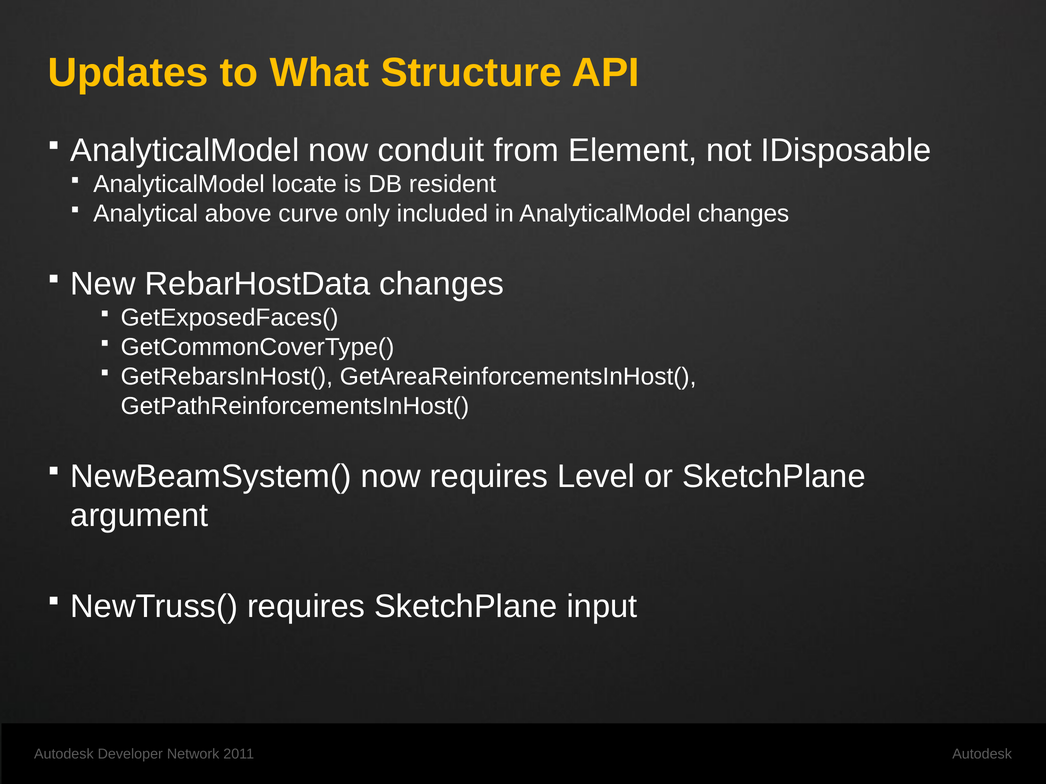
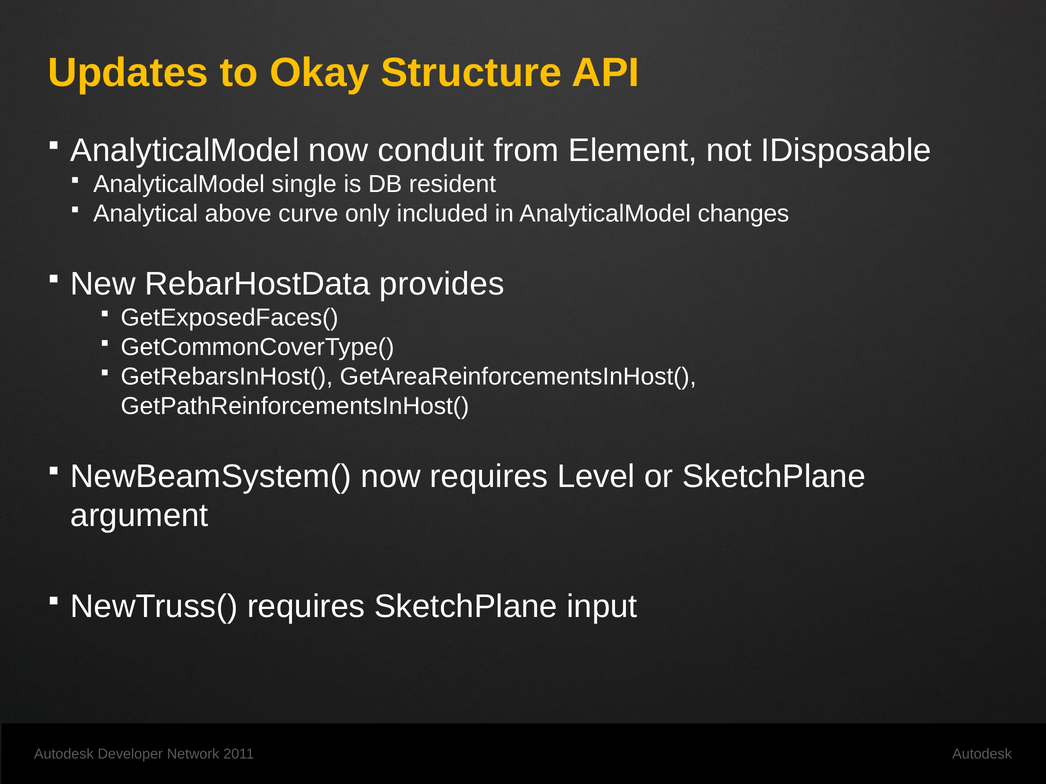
What: What -> Okay
locate: locate -> single
RebarHostData changes: changes -> provides
